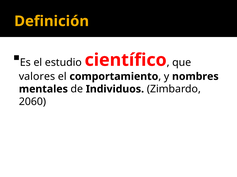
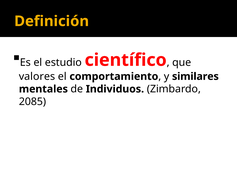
nombres: nombres -> similares
2060: 2060 -> 2085
